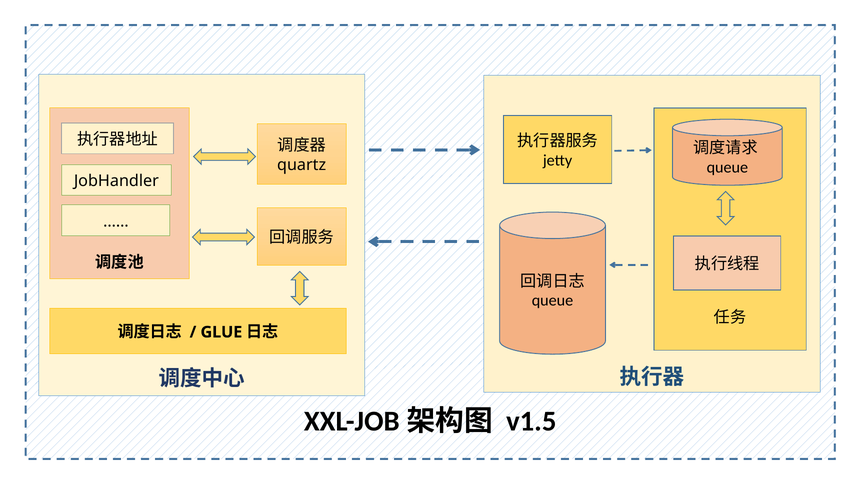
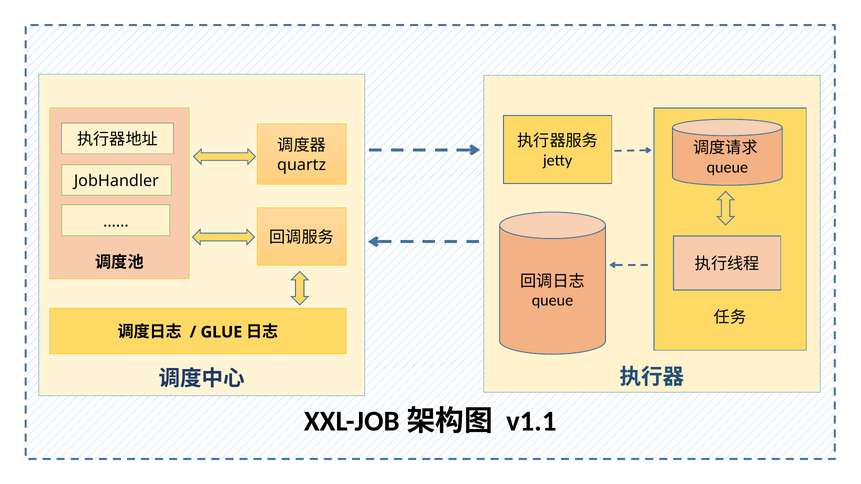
v1.5: v1.5 -> v1.1
